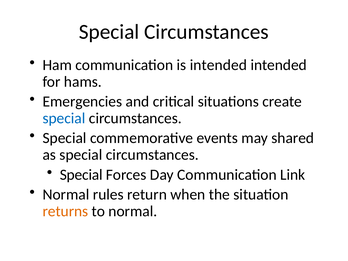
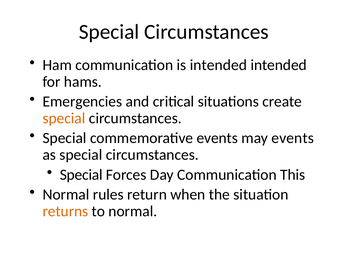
special at (64, 118) colour: blue -> orange
may shared: shared -> events
Link: Link -> This
